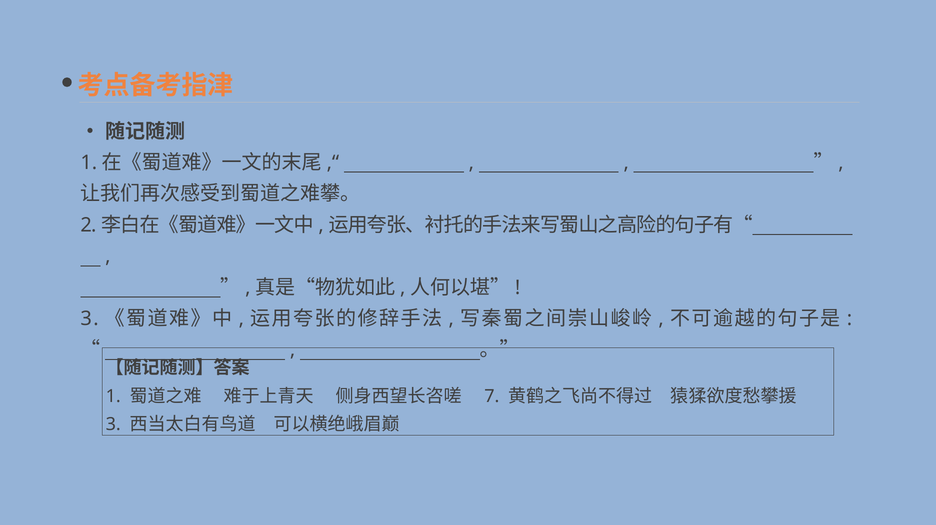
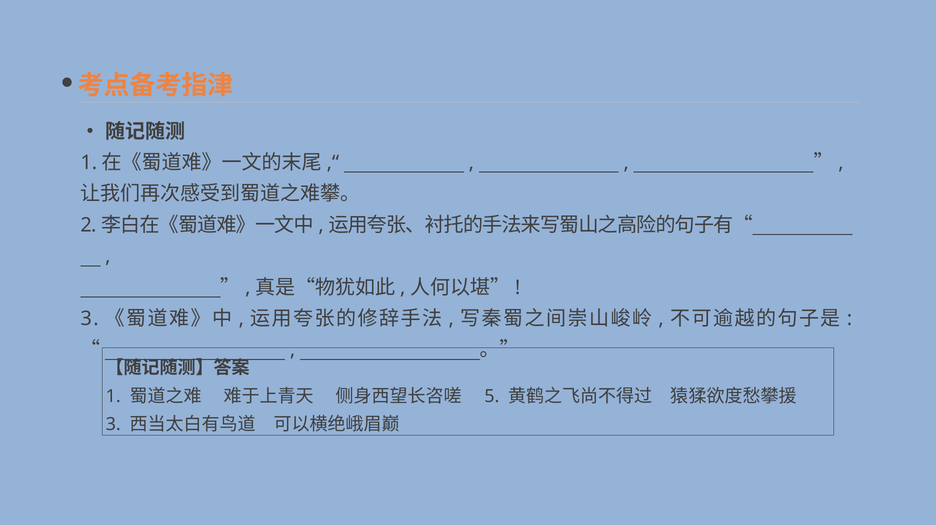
7: 7 -> 5
